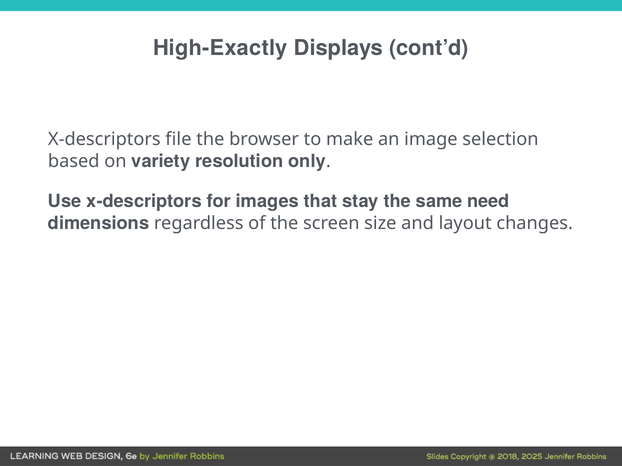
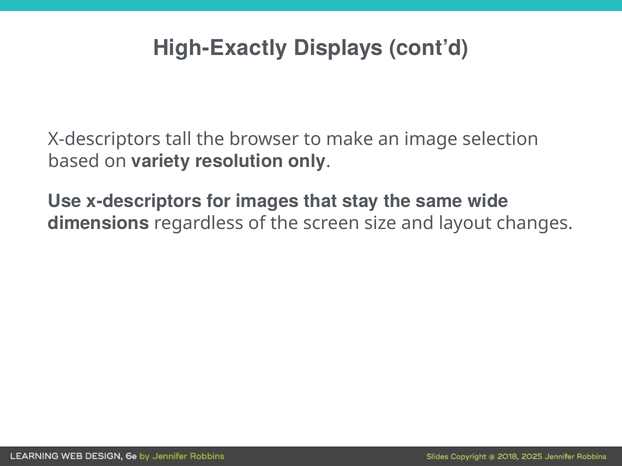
file: file -> tall
need: need -> wide
